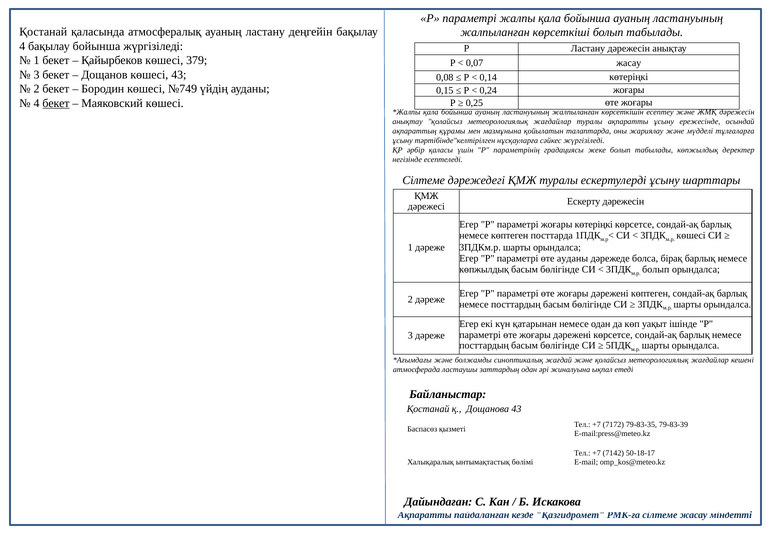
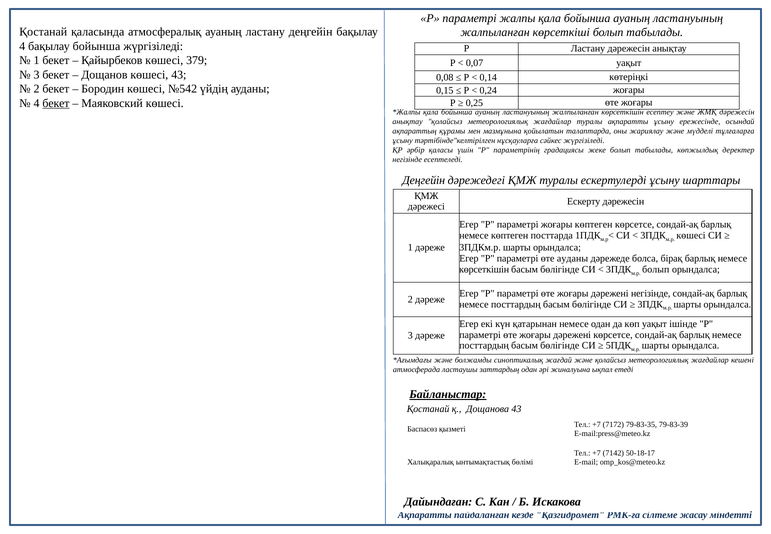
0,07 жасау: жасау -> уақыт
№749: №749 -> №542
Сілтеме at (424, 180): Сілтеме -> Деңгейін
жоғары көтеріңкі: көтеріңкі -> көптеген
көпжылдық at (484, 269): көпжылдық -> көрсеткішін
дәрежені көптеген: көптеген -> негізінде
Байланыстар underline: none -> present
